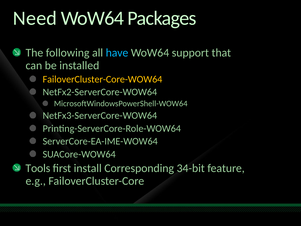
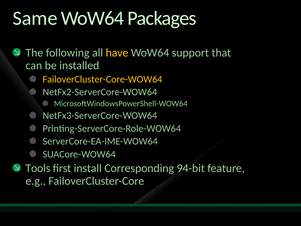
Need: Need -> Same
have colour: light blue -> yellow
34-bit: 34-bit -> 94-bit
